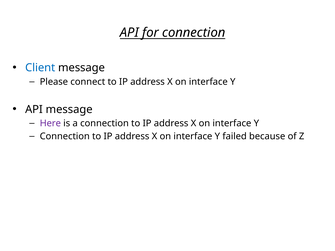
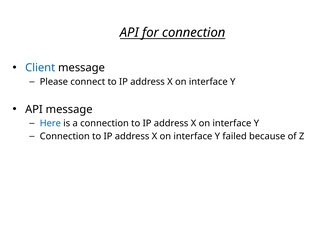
Here colour: purple -> blue
